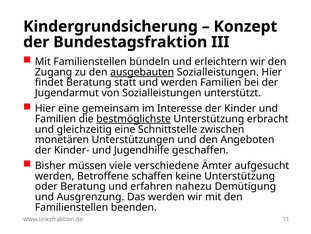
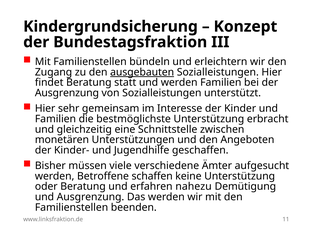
Jugendarmut at (67, 93): Jugendarmut -> Ausgrenzung
Hier eine: eine -> sehr
bestmöglichste underline: present -> none
